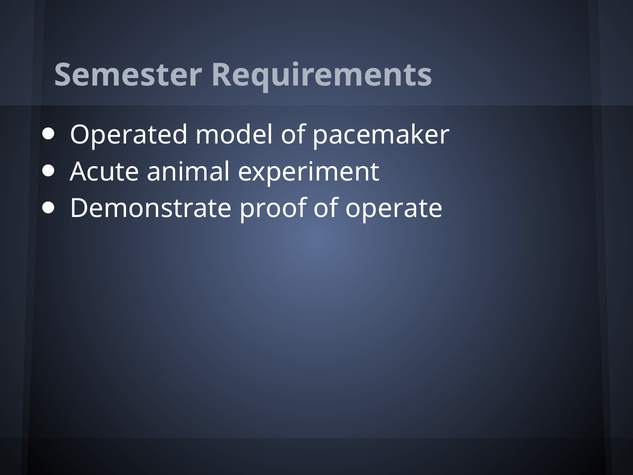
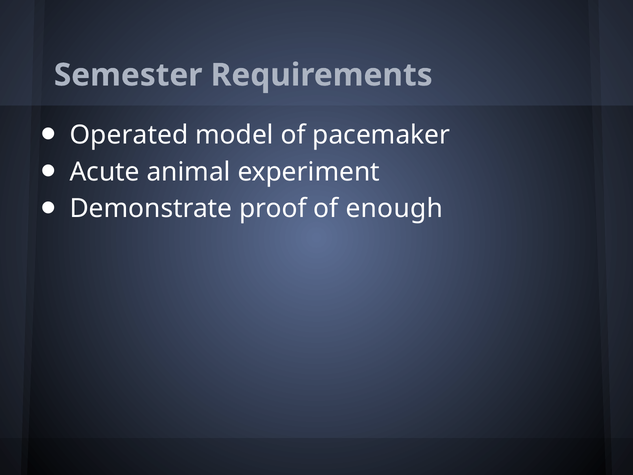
operate: operate -> enough
